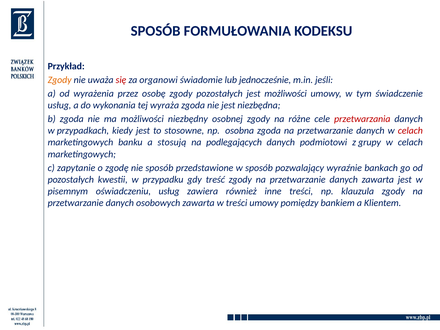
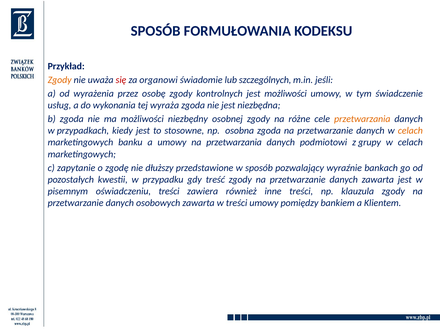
jednocześnie: jednocześnie -> szczególnych
zgody pozostałych: pozostałych -> kontrolnych
przetwarzania at (362, 119) colour: red -> orange
celach at (410, 131) colour: red -> orange
a stosują: stosują -> umowy
na podlegających: podlegających -> przetwarzania
nie sposób: sposób -> dłuższy
oświadczeniu usług: usług -> treści
